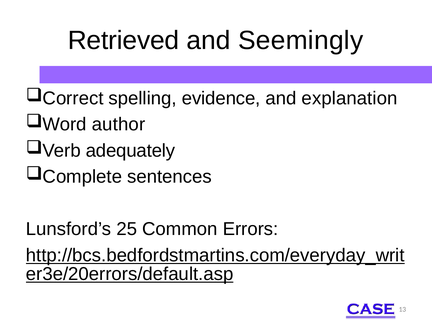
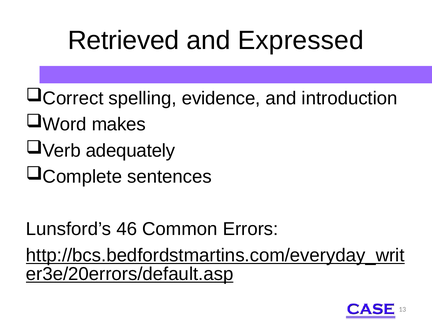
Seemingly: Seemingly -> Expressed
explanation: explanation -> introduction
author: author -> makes
25: 25 -> 46
